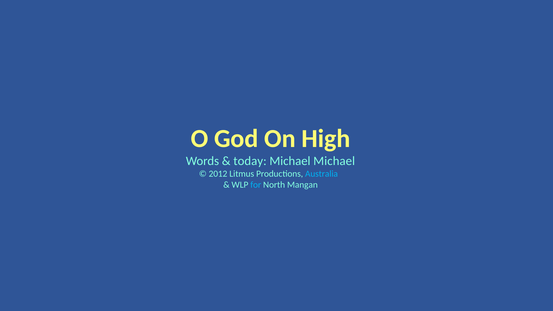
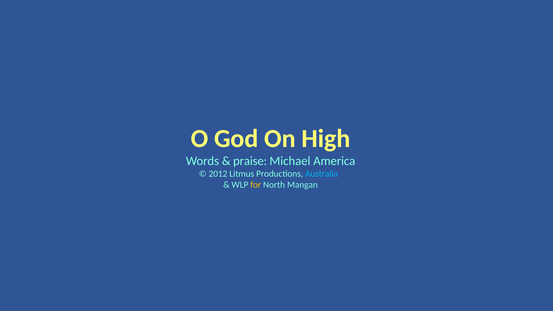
today: today -> praise
Michael Michael: Michael -> America
for colour: light blue -> yellow
